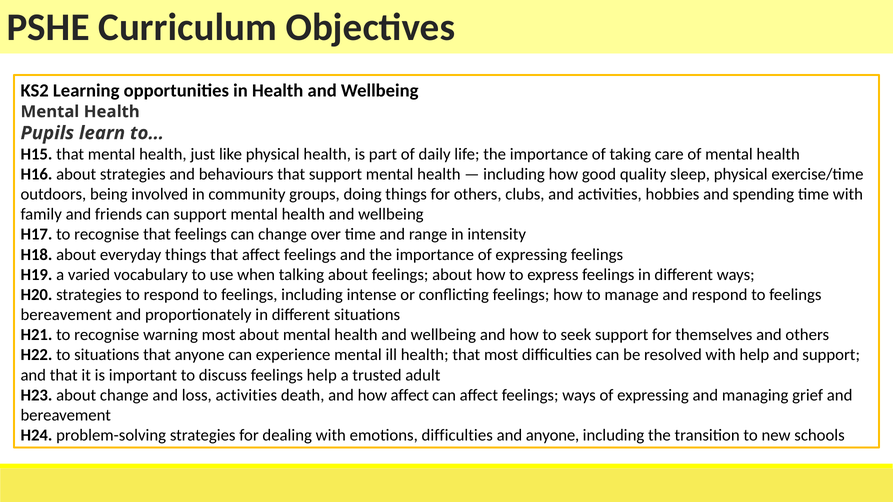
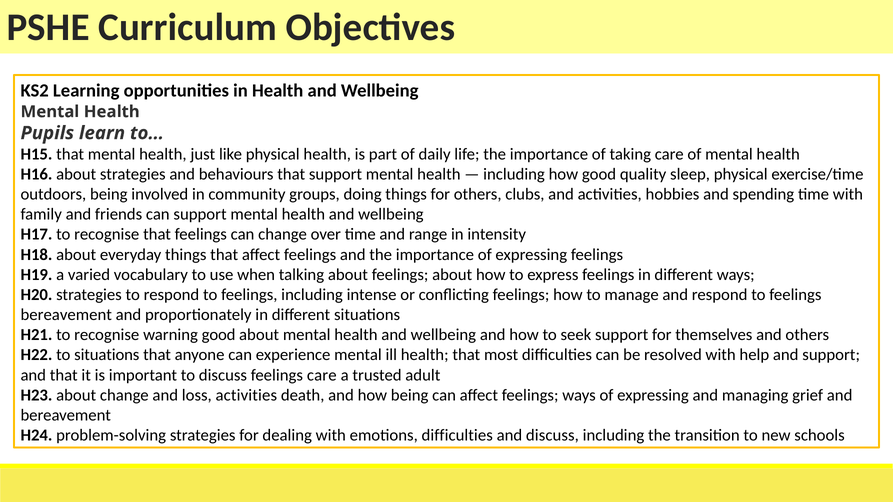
warning most: most -> good
feelings help: help -> care
how affect: affect -> being
and anyone: anyone -> discuss
